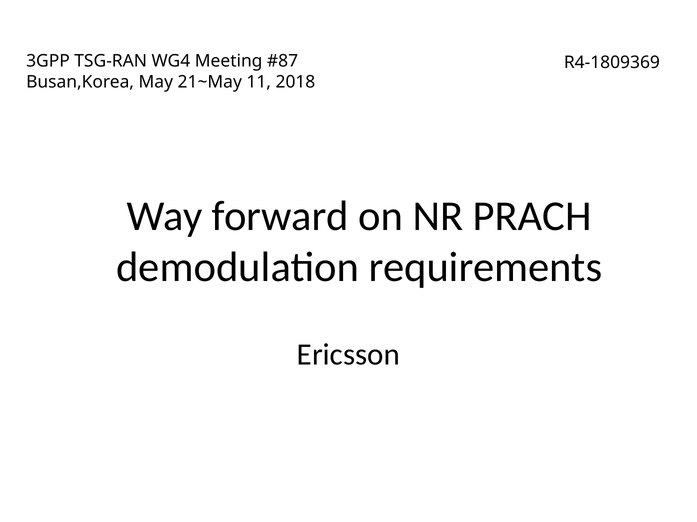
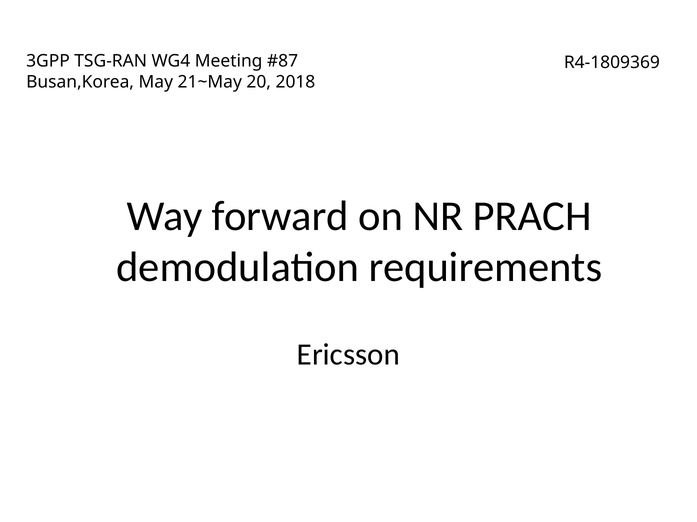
11: 11 -> 20
